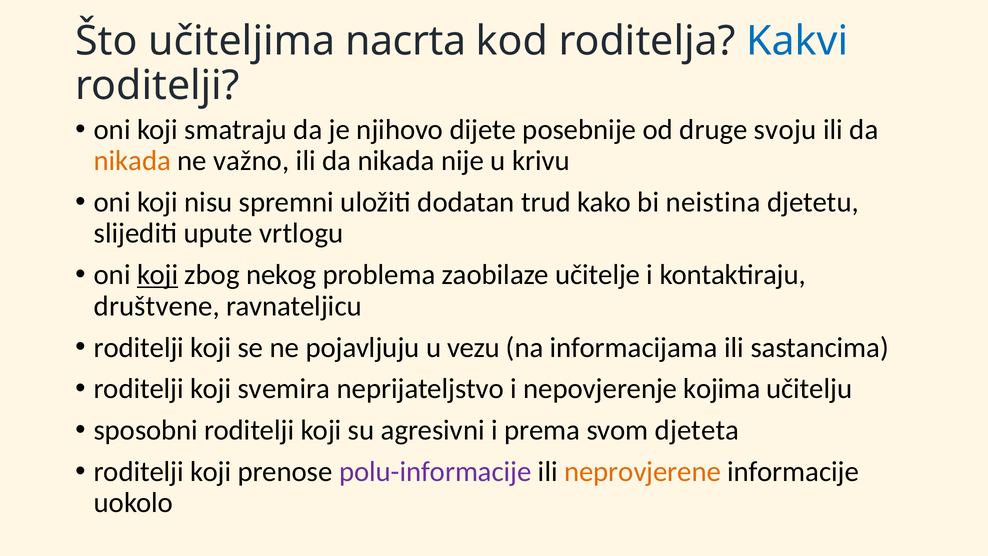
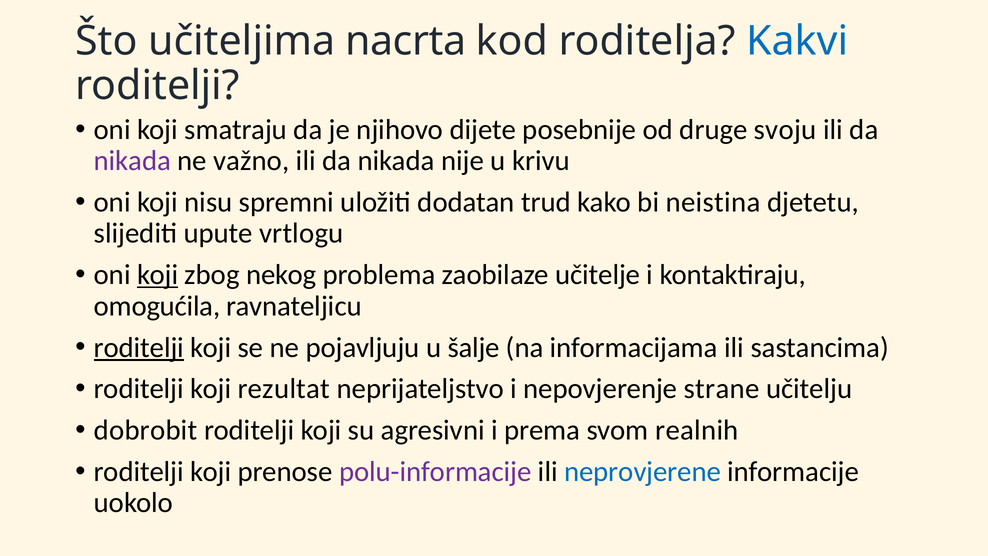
nikada at (132, 161) colour: orange -> purple
društvene: društvene -> omogućila
roditelji at (139, 347) underline: none -> present
vezu: vezu -> šalje
svemira: svemira -> rezultat
kojima: kojima -> strane
sposobni: sposobni -> dobrobit
djeteta: djeteta -> realnih
neprovjerene colour: orange -> blue
